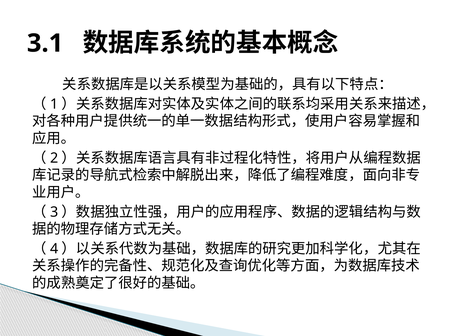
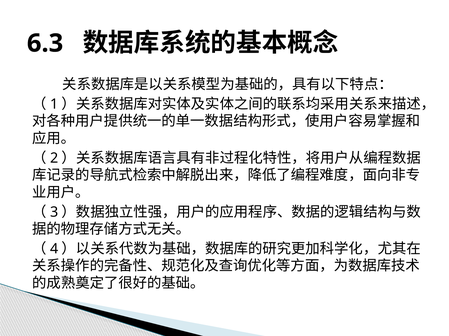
3.1: 3.1 -> 6.3
